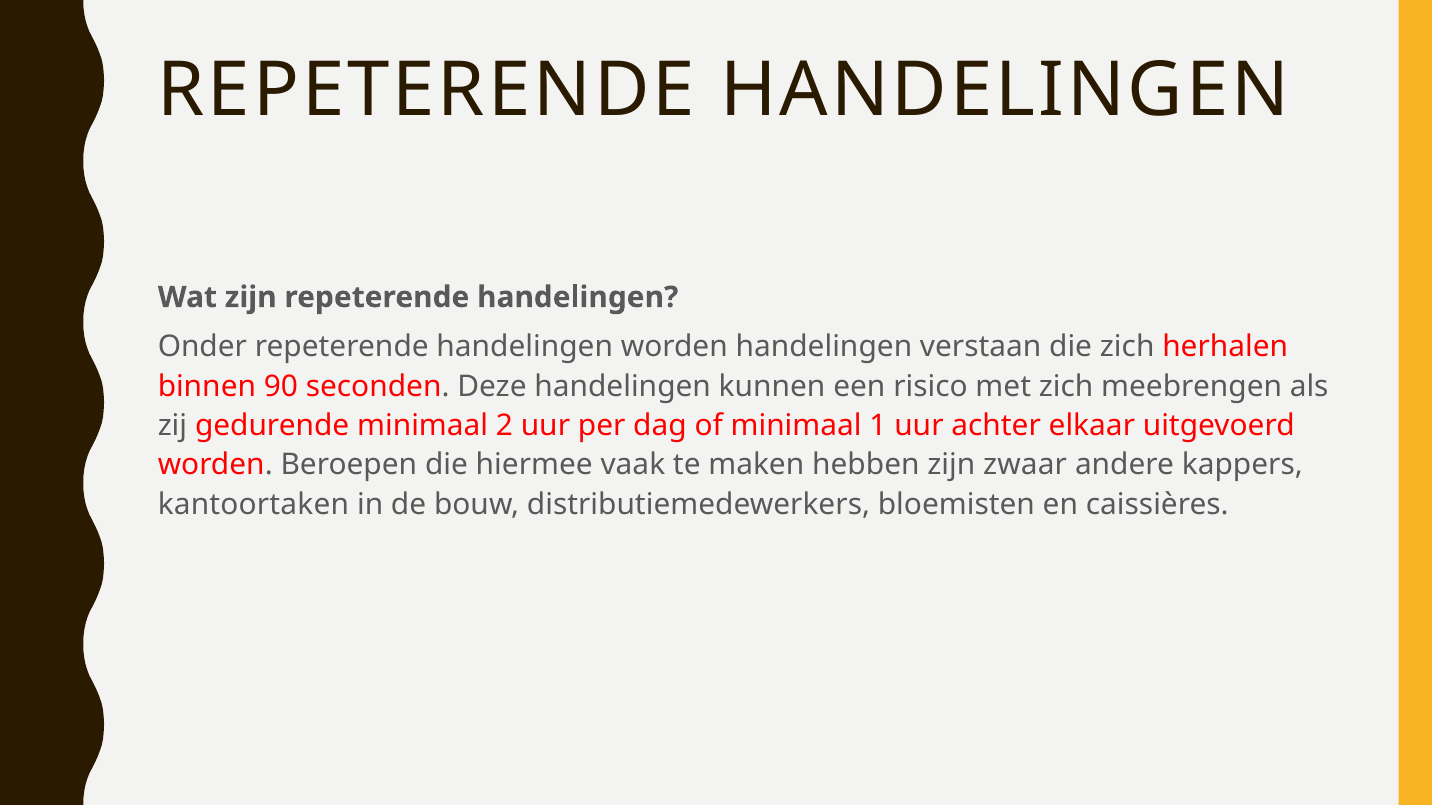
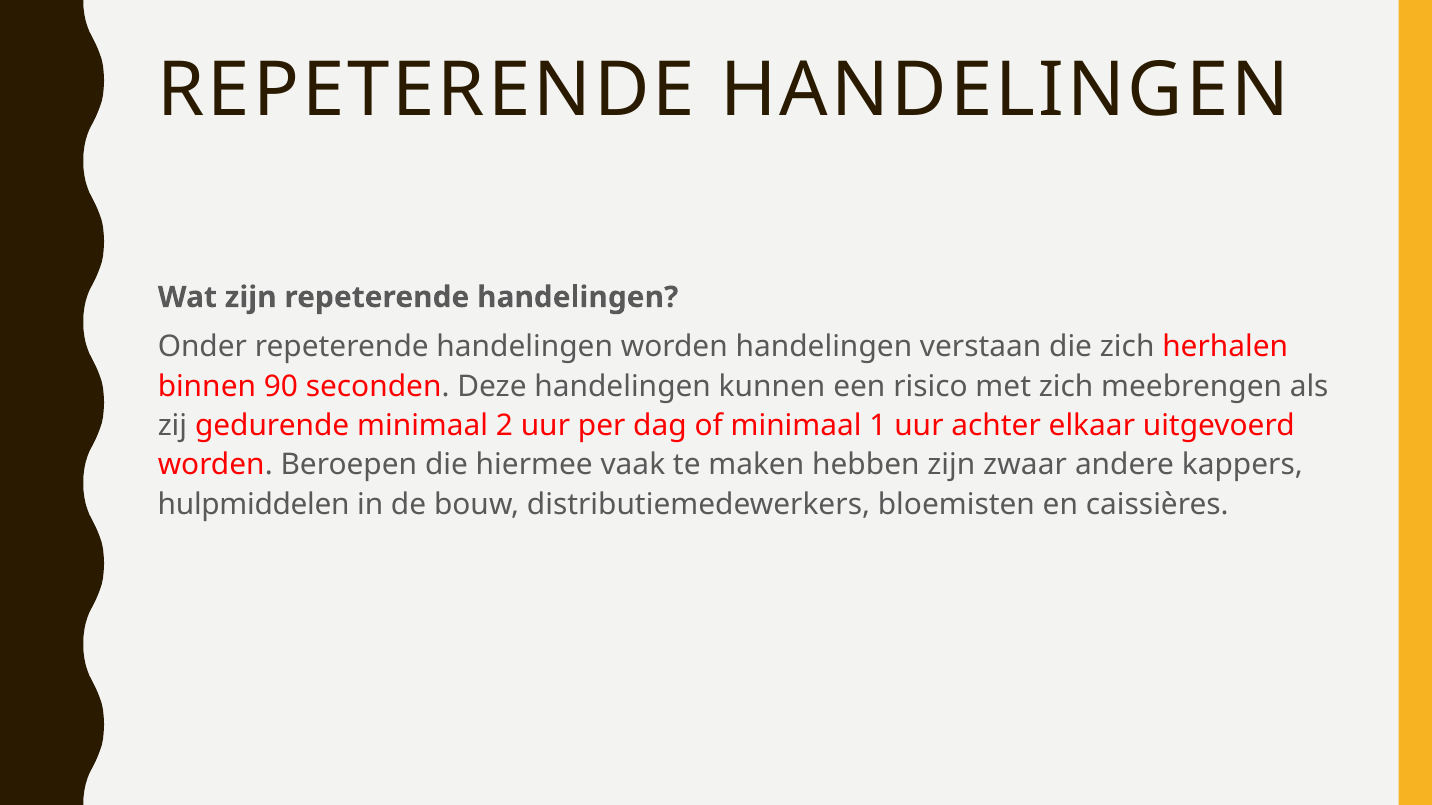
kantoortaken: kantoortaken -> hulpmiddelen
